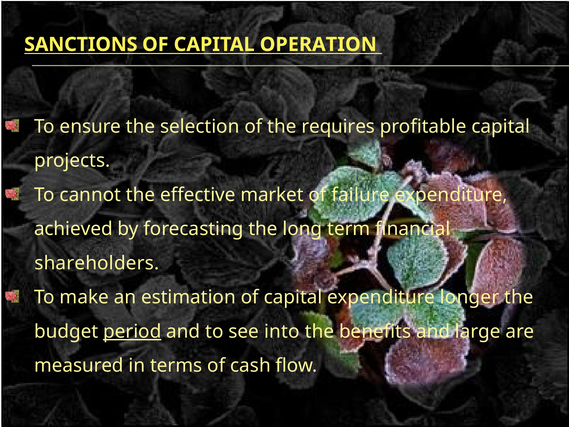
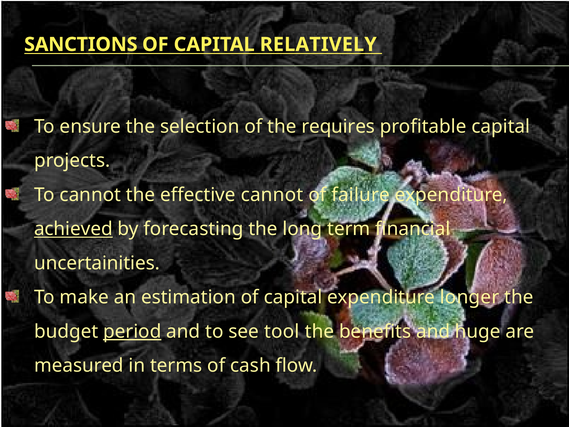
OPERATION: OPERATION -> RELATIVELY
effective market: market -> cannot
achieved underline: none -> present
shareholders: shareholders -> uncertainities
into: into -> tool
large: large -> huge
